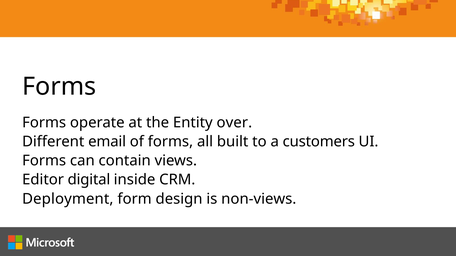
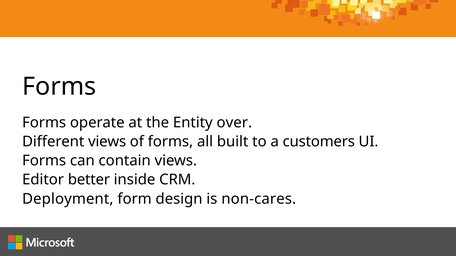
Different email: email -> views
digital: digital -> better
non-views: non-views -> non-cares
